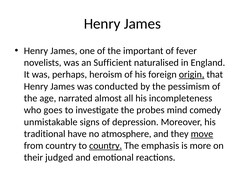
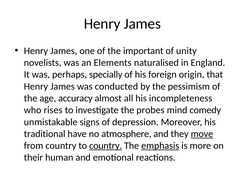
fever: fever -> unity
Sufficient: Sufficient -> Elements
heroism: heroism -> specially
origin underline: present -> none
narrated: narrated -> accuracy
goes: goes -> rises
emphasis underline: none -> present
judged: judged -> human
